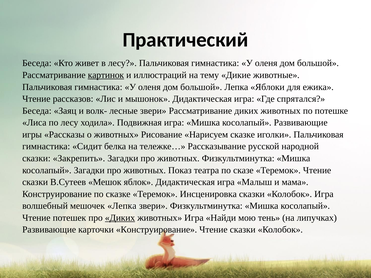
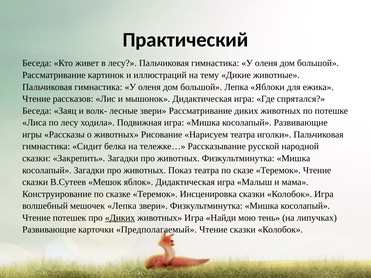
картинок underline: present -> none
Нарисуем сказке: сказке -> театра
карточки Конструирование: Конструирование -> Предполагаемый
